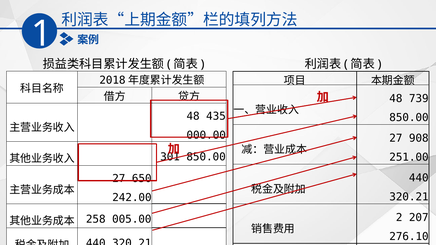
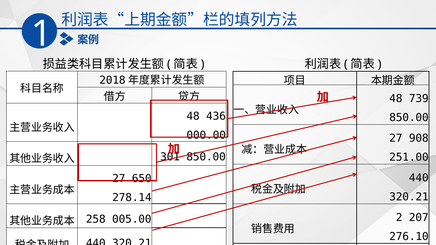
435: 435 -> 436
242.00: 242.00 -> 278.14
